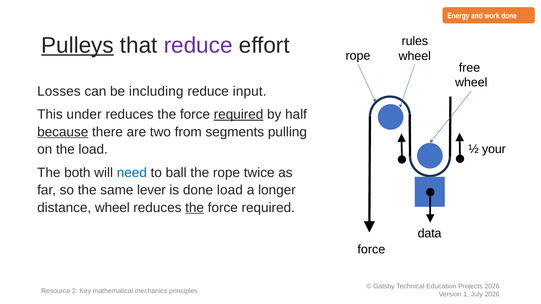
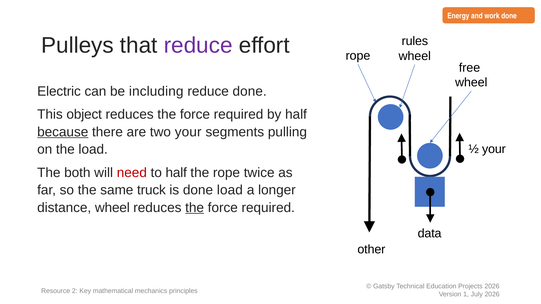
Pulleys underline: present -> none
Losses: Losses -> Electric
reduce input: input -> done
under: under -> object
required at (239, 115) underline: present -> none
two from: from -> your
need colour: blue -> red
to ball: ball -> half
lever: lever -> truck
force at (371, 250): force -> other
